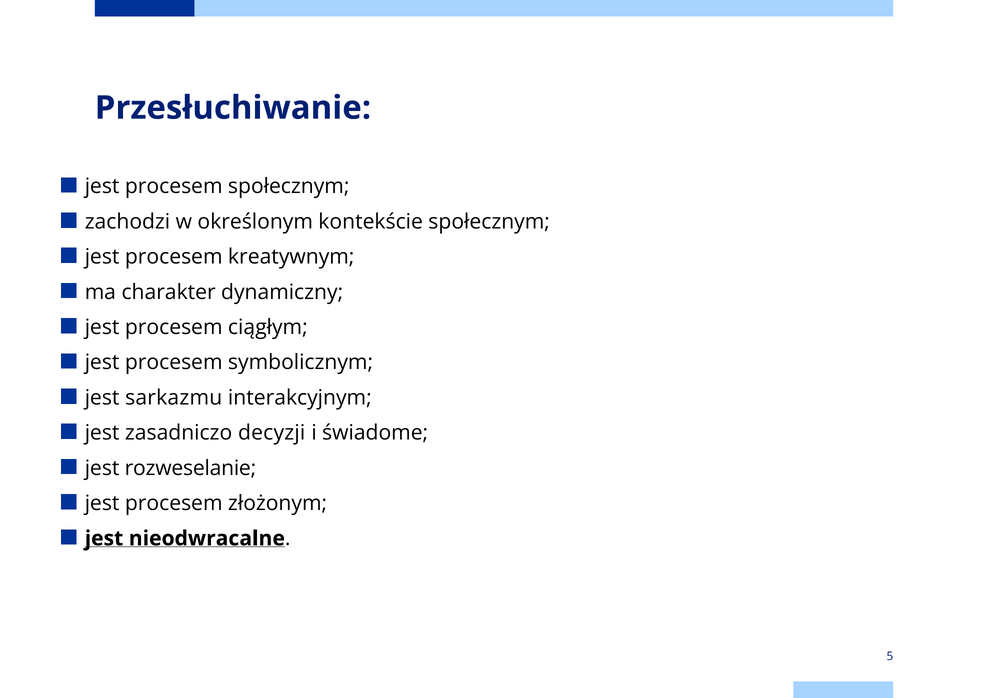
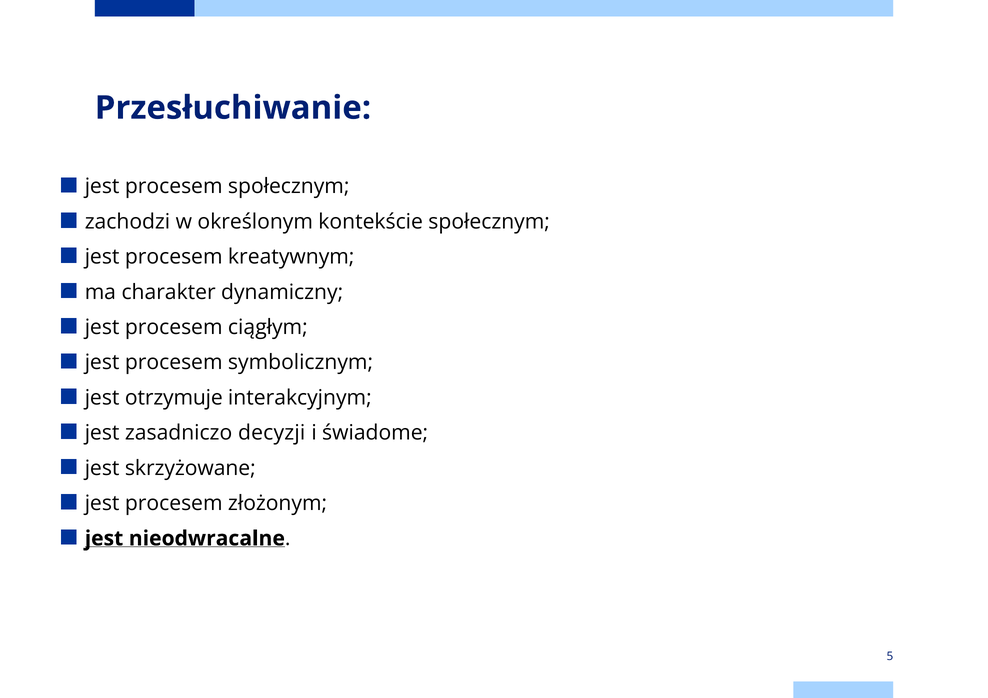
sarkazmu: sarkazmu -> otrzymuje
rozweselanie: rozweselanie -> skrzyżowane
